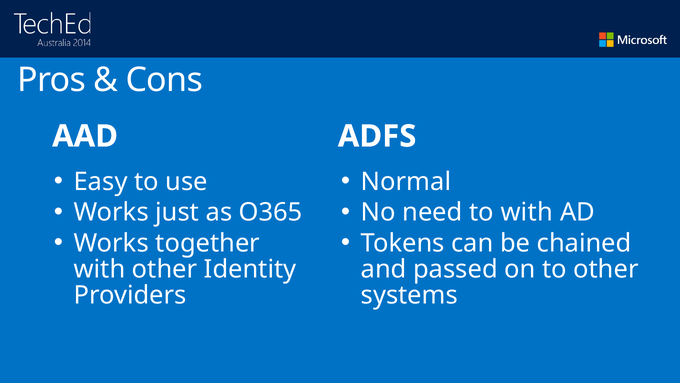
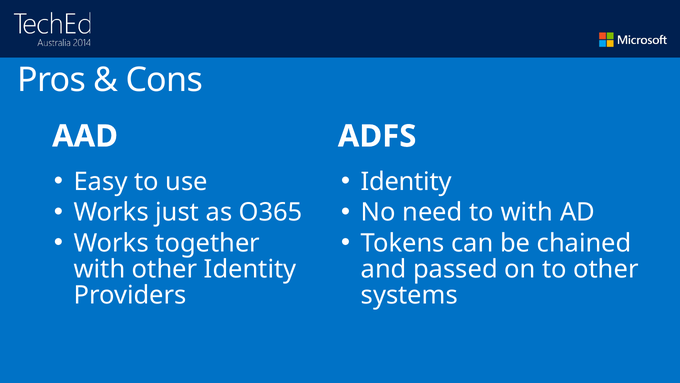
Normal at (406, 181): Normal -> Identity
